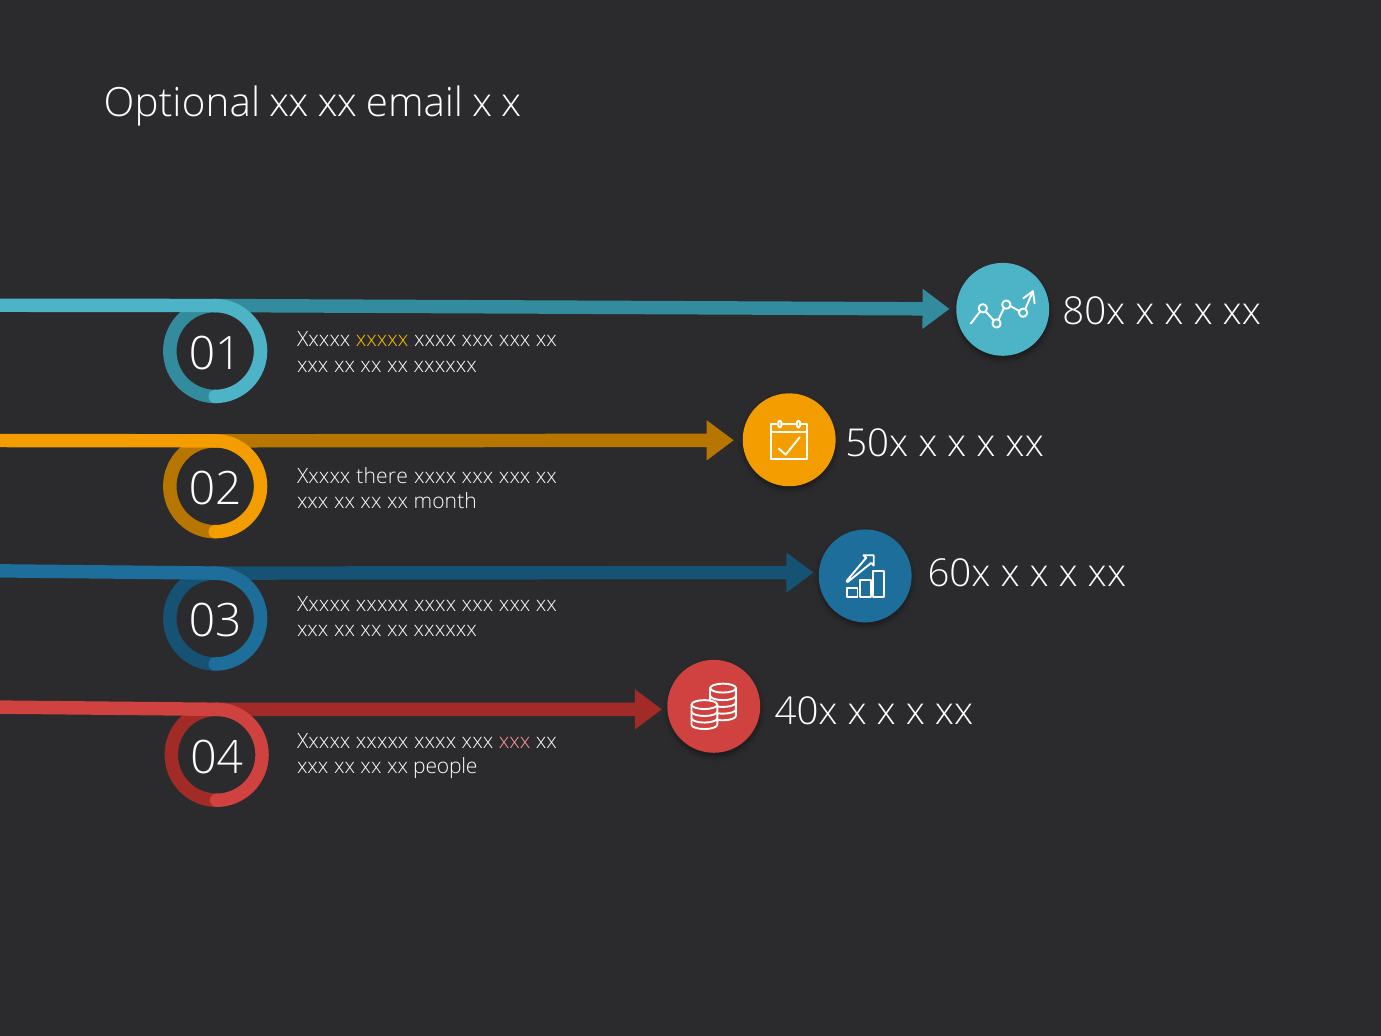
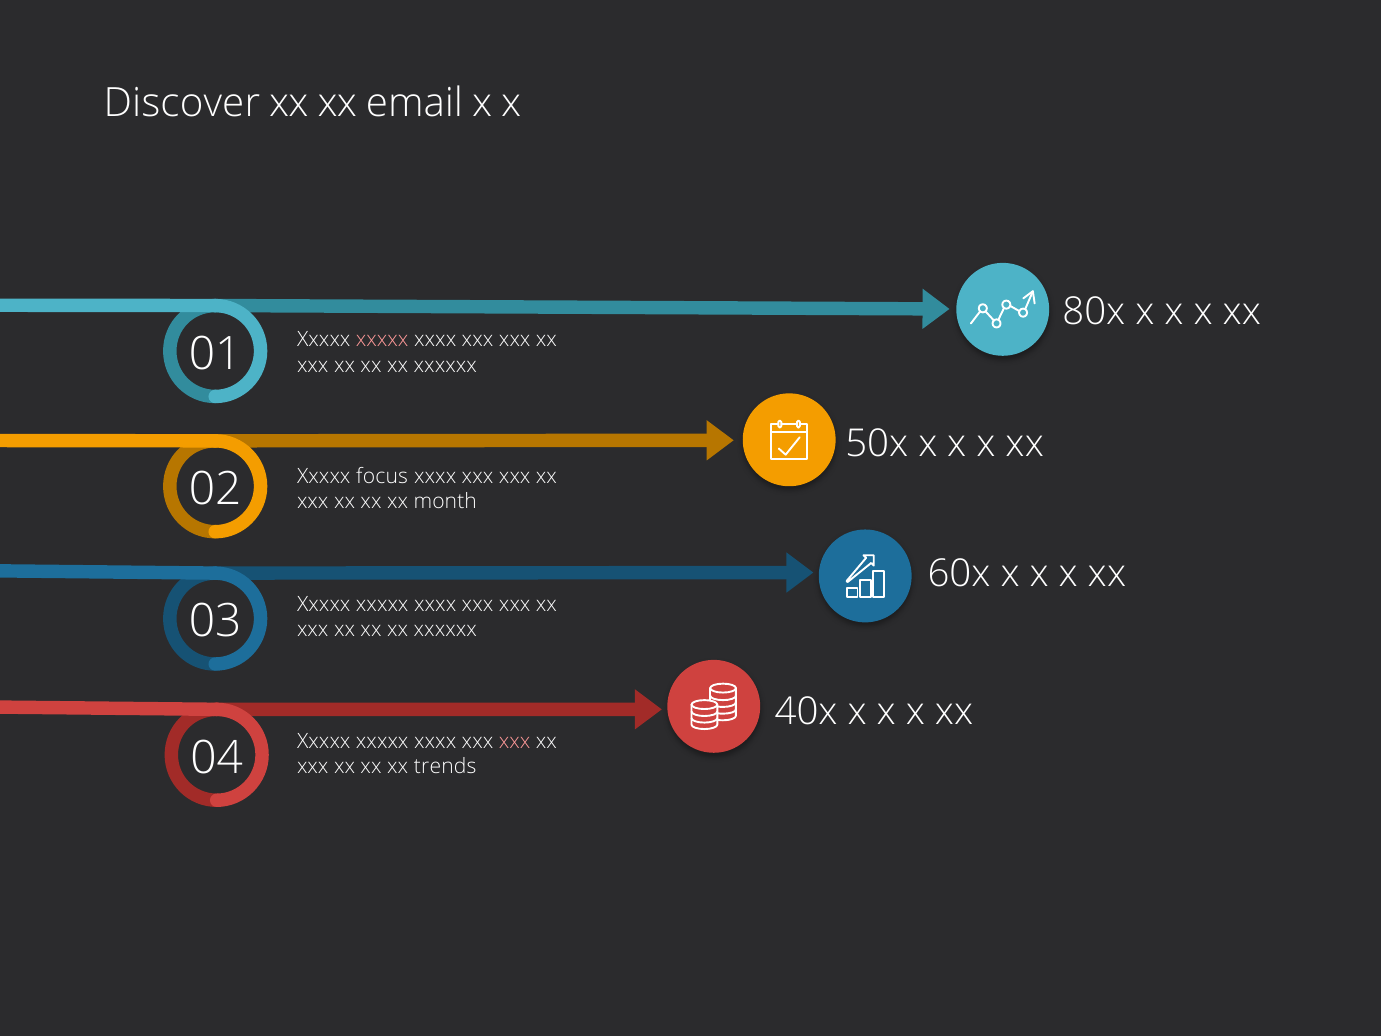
Optional: Optional -> Discover
xxxxx at (382, 340) colour: yellow -> pink
there: there -> focus
people: people -> trends
